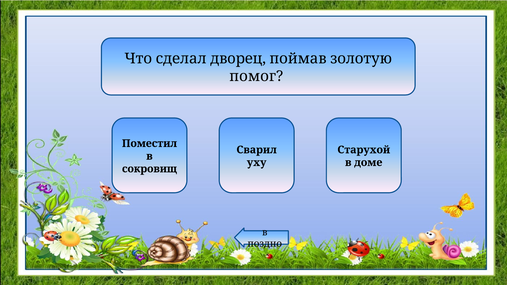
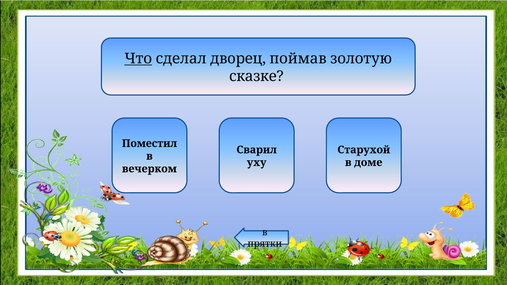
Что underline: none -> present
помог: помог -> сказке
сокровищ: сокровищ -> вечерком
поздно: поздно -> прятки
